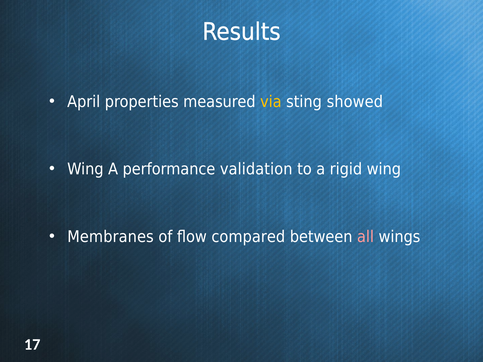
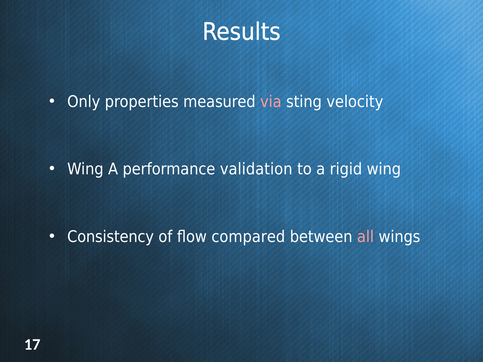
April: April -> Only
via colour: yellow -> pink
showed: showed -> velocity
Membranes: Membranes -> Consistency
